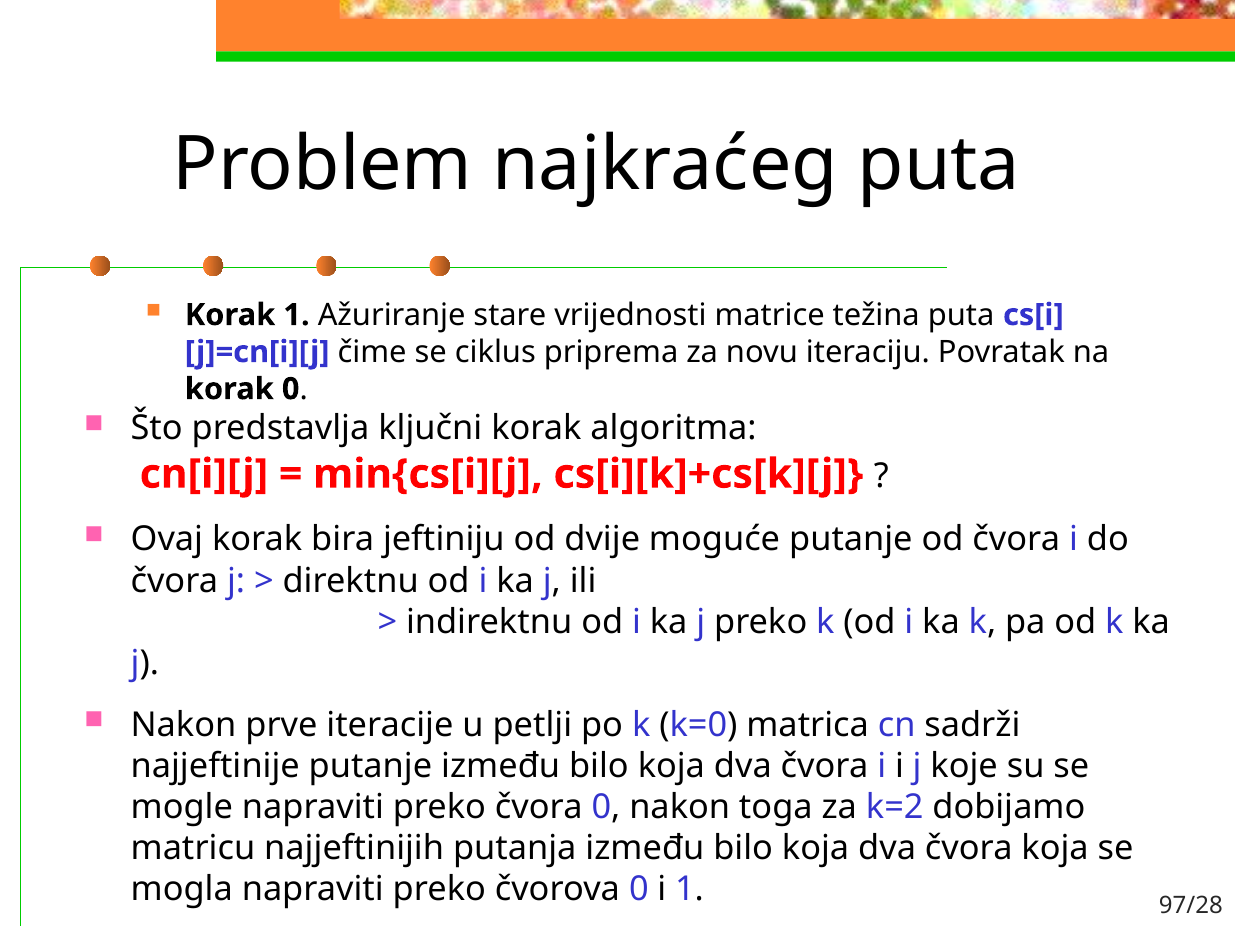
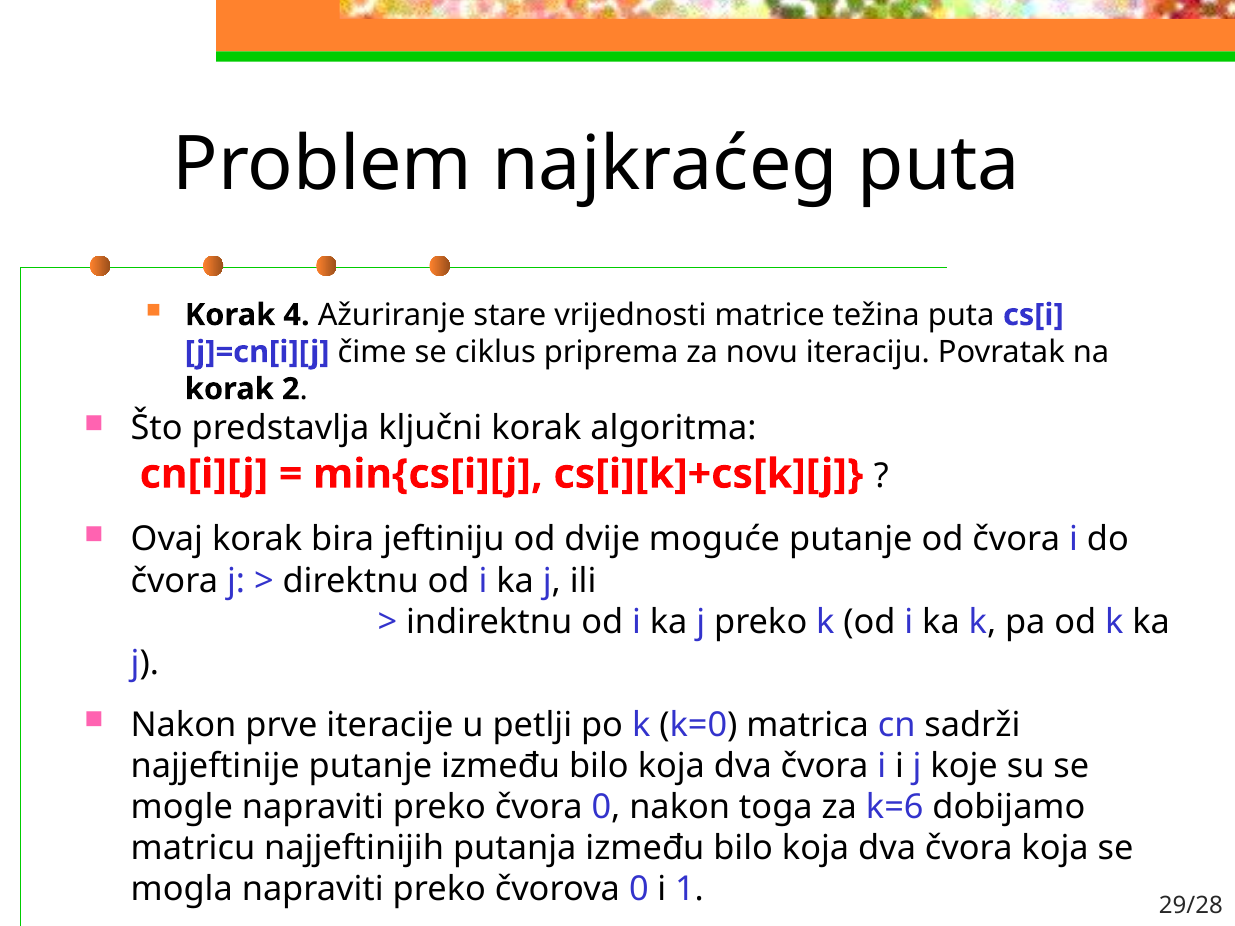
Korak 1: 1 -> 4
korak 0: 0 -> 2
k=2: k=2 -> k=6
97/28: 97/28 -> 29/28
